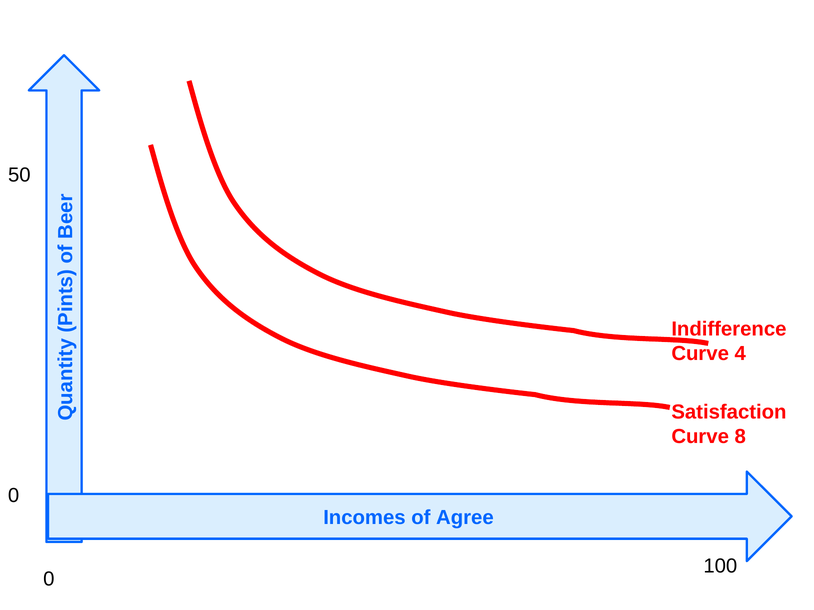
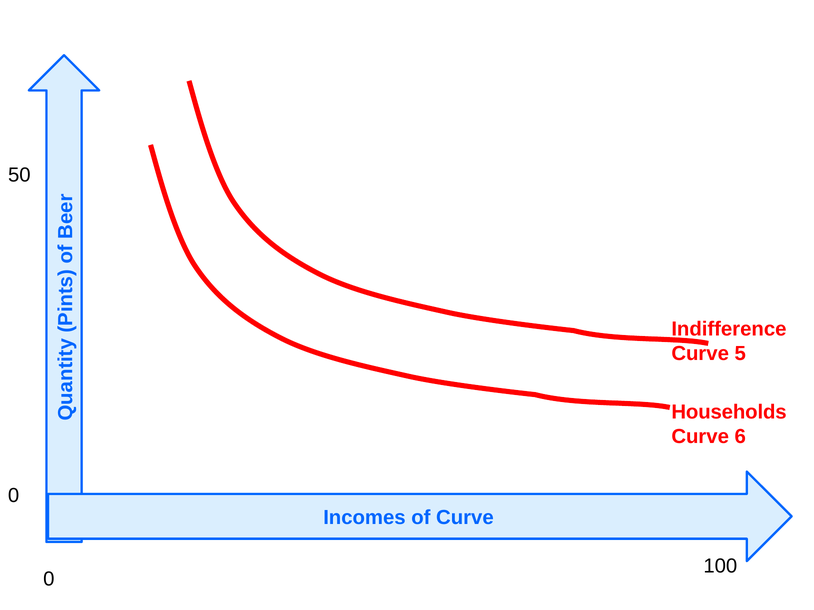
4: 4 -> 5
Satisfaction: Satisfaction -> Households
8: 8 -> 6
of Agree: Agree -> Curve
